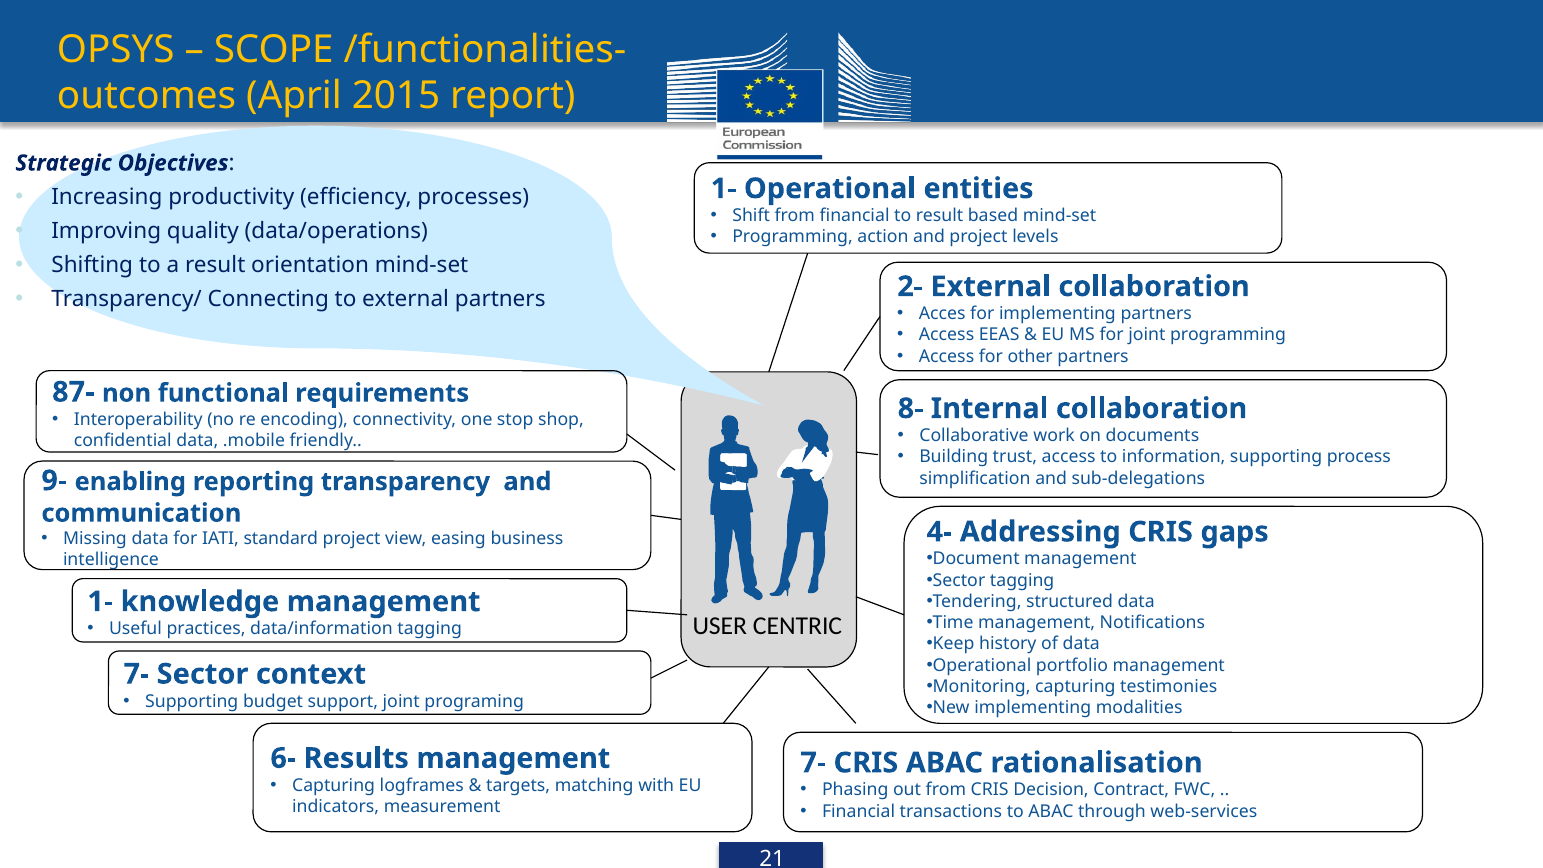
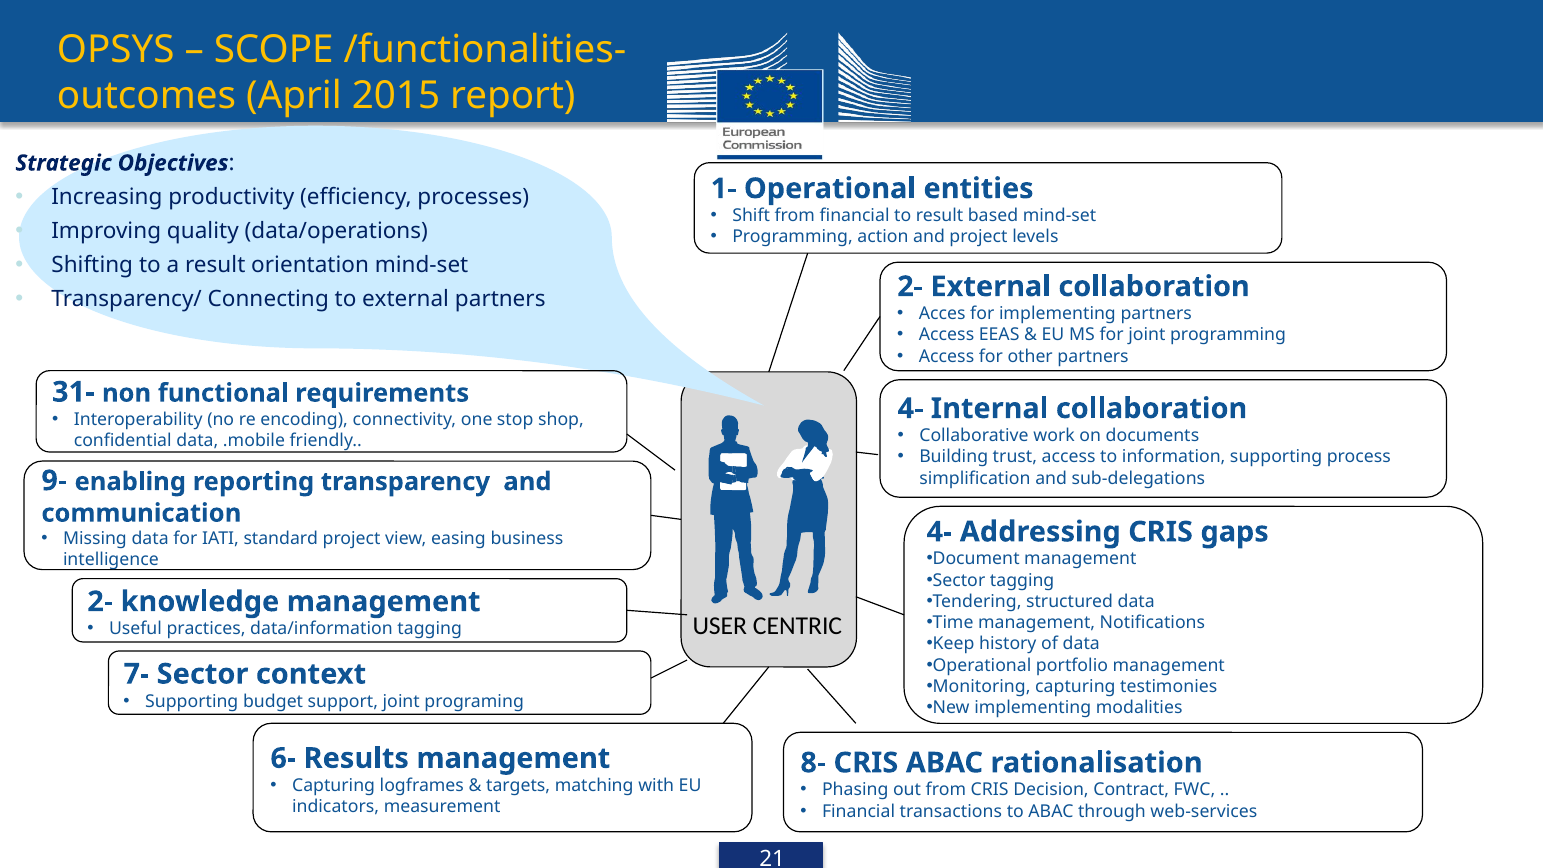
87-: 87- -> 31-
8- at (911, 409): 8- -> 4-
1- at (100, 602): 1- -> 2-
7- at (813, 763): 7- -> 8-
